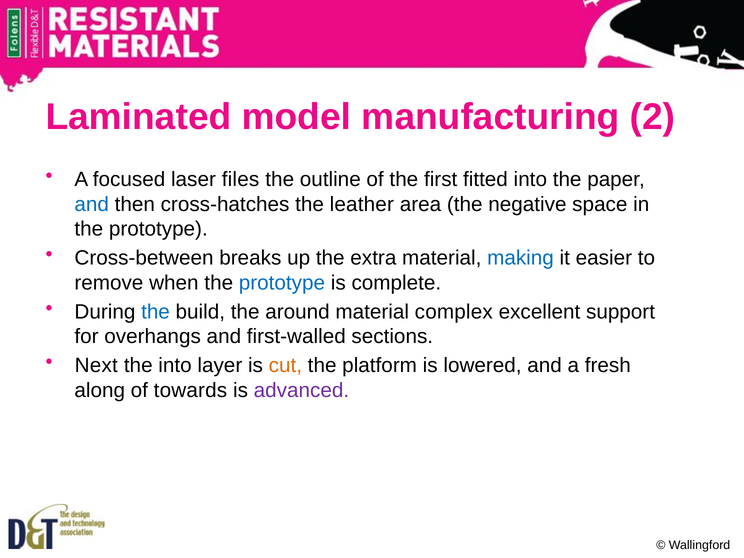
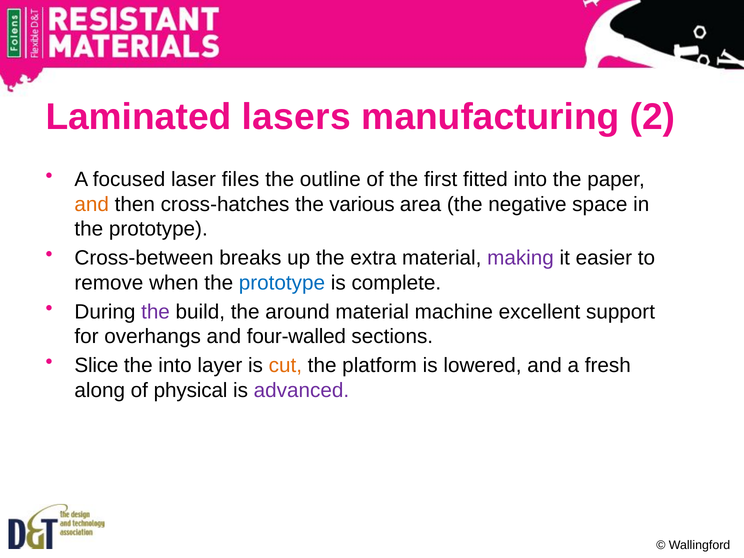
model: model -> lasers
and at (92, 204) colour: blue -> orange
leather: leather -> various
making colour: blue -> purple
the at (156, 312) colour: blue -> purple
complex: complex -> machine
first-walled: first-walled -> four-walled
Next: Next -> Slice
towards: towards -> physical
